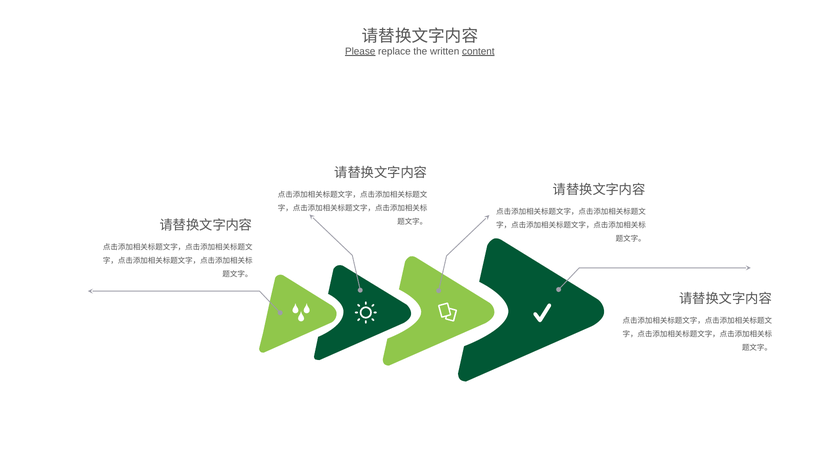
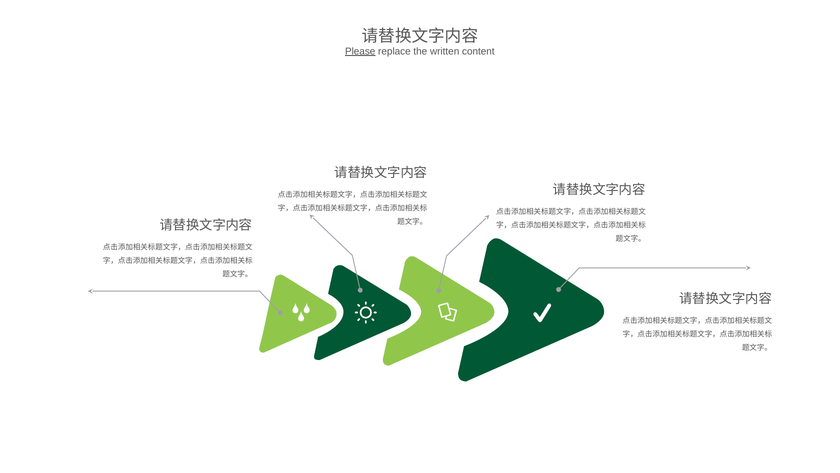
content underline: present -> none
